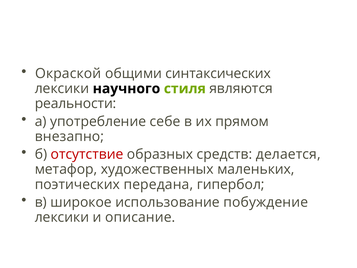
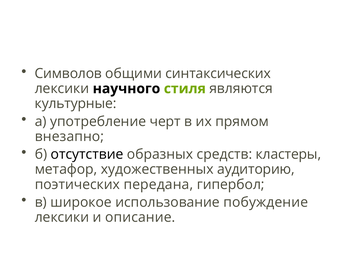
Окраской: Окраской -> Символов
реальности: реальности -> культурные
себе: себе -> черт
отсутствие colour: red -> black
делается: делается -> кластеры
маленьких: маленьких -> аудиторию
